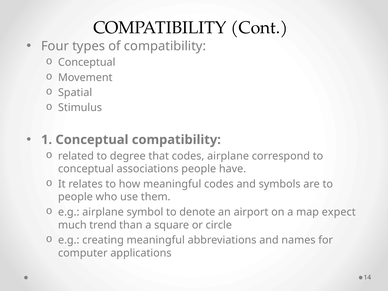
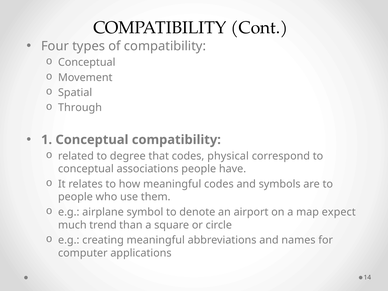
Stimulus: Stimulus -> Through
codes airplane: airplane -> physical
